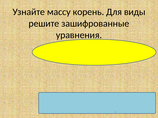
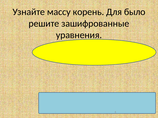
виды: виды -> было
